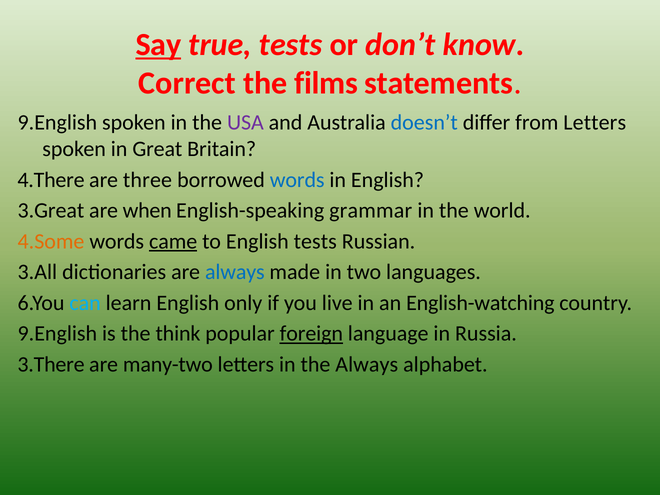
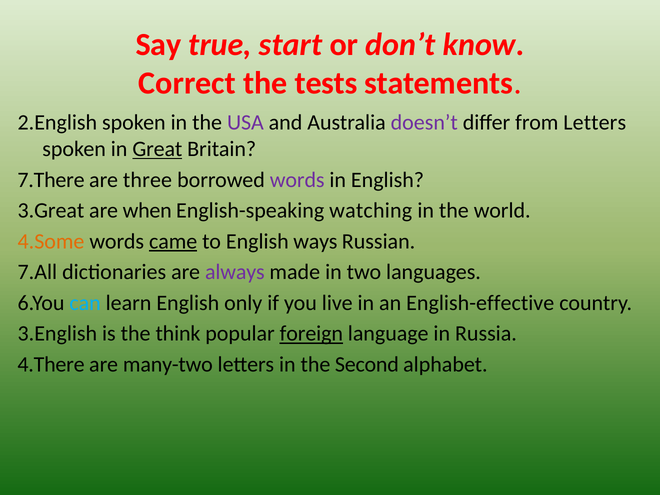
Say underline: present -> none
true tests: tests -> start
films: films -> tests
9.English at (57, 123): 9.English -> 2.English
doesn’t colour: blue -> purple
Great underline: none -> present
4.There: 4.There -> 7.There
words at (297, 180) colour: blue -> purple
grammar: grammar -> watching
English tests: tests -> ways
3.All: 3.All -> 7.All
always at (235, 272) colour: blue -> purple
English-watching: English-watching -> English-effective
9.English at (57, 334): 9.English -> 3.English
3.There: 3.There -> 4.There
the Always: Always -> Second
